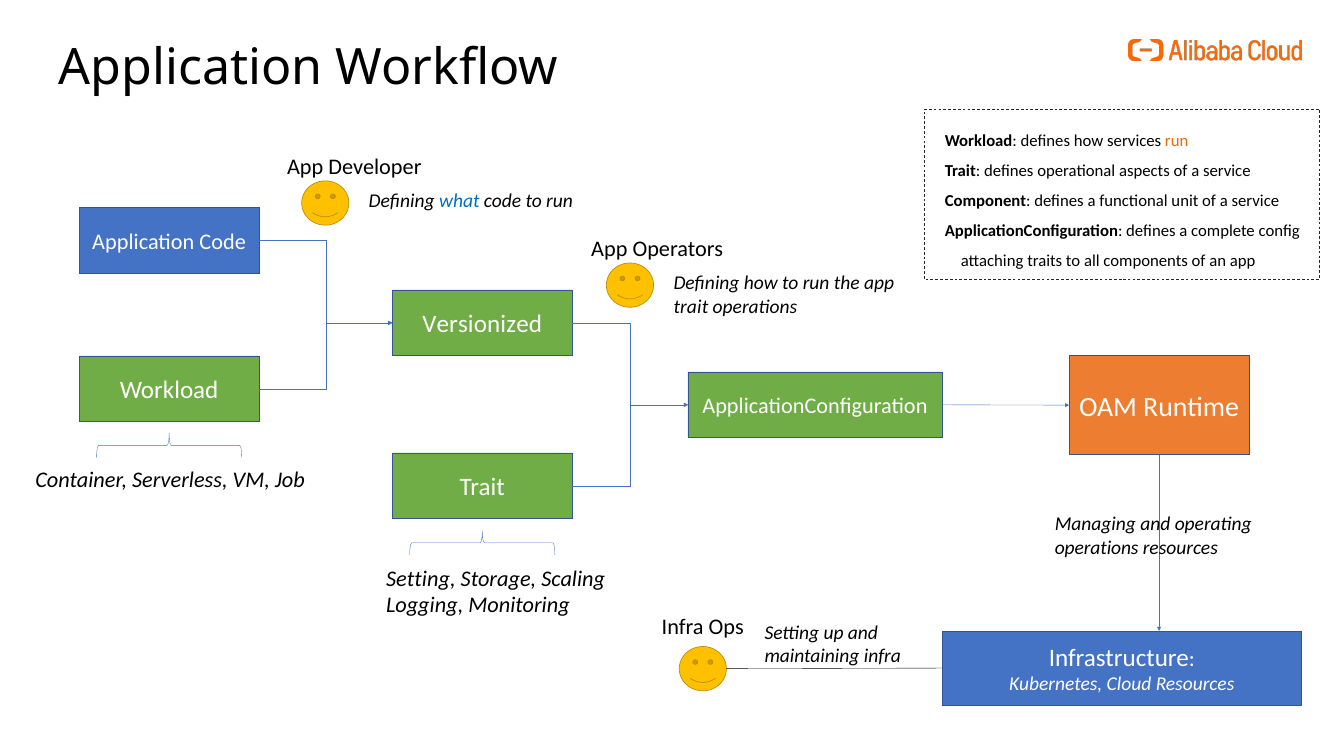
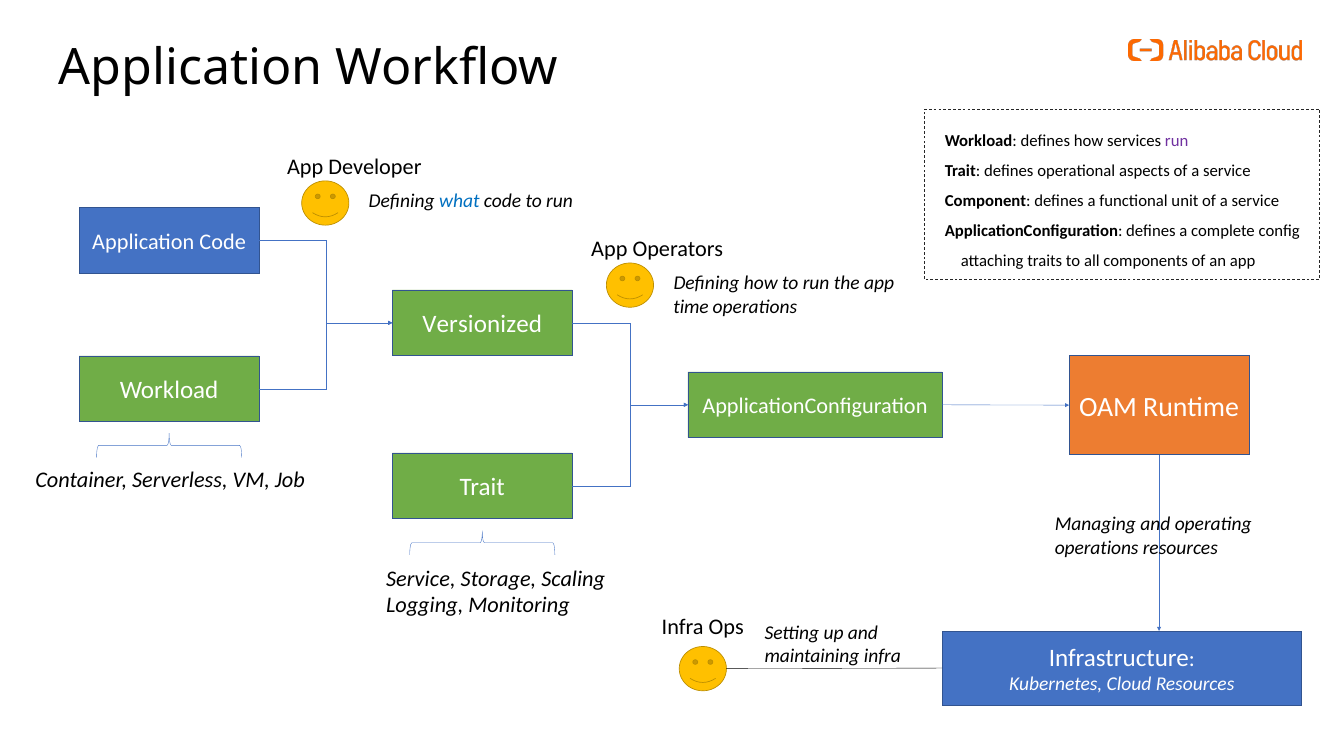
run at (1177, 141) colour: orange -> purple
trait at (691, 307): trait -> time
Setting at (421, 579): Setting -> Service
